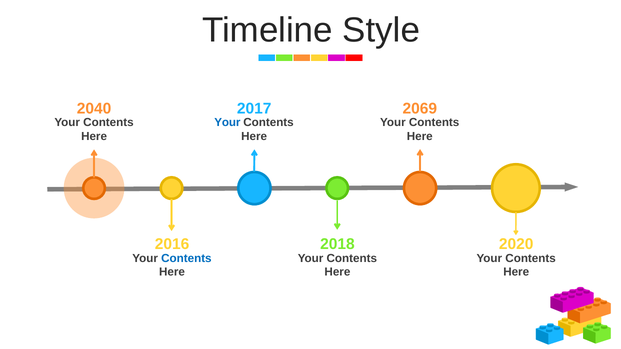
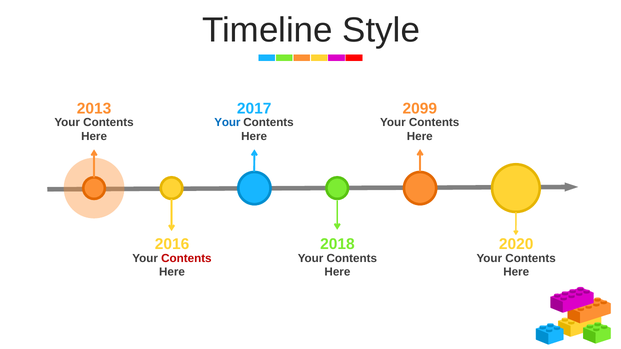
2040: 2040 -> 2013
2069: 2069 -> 2099
Contents at (186, 258) colour: blue -> red
